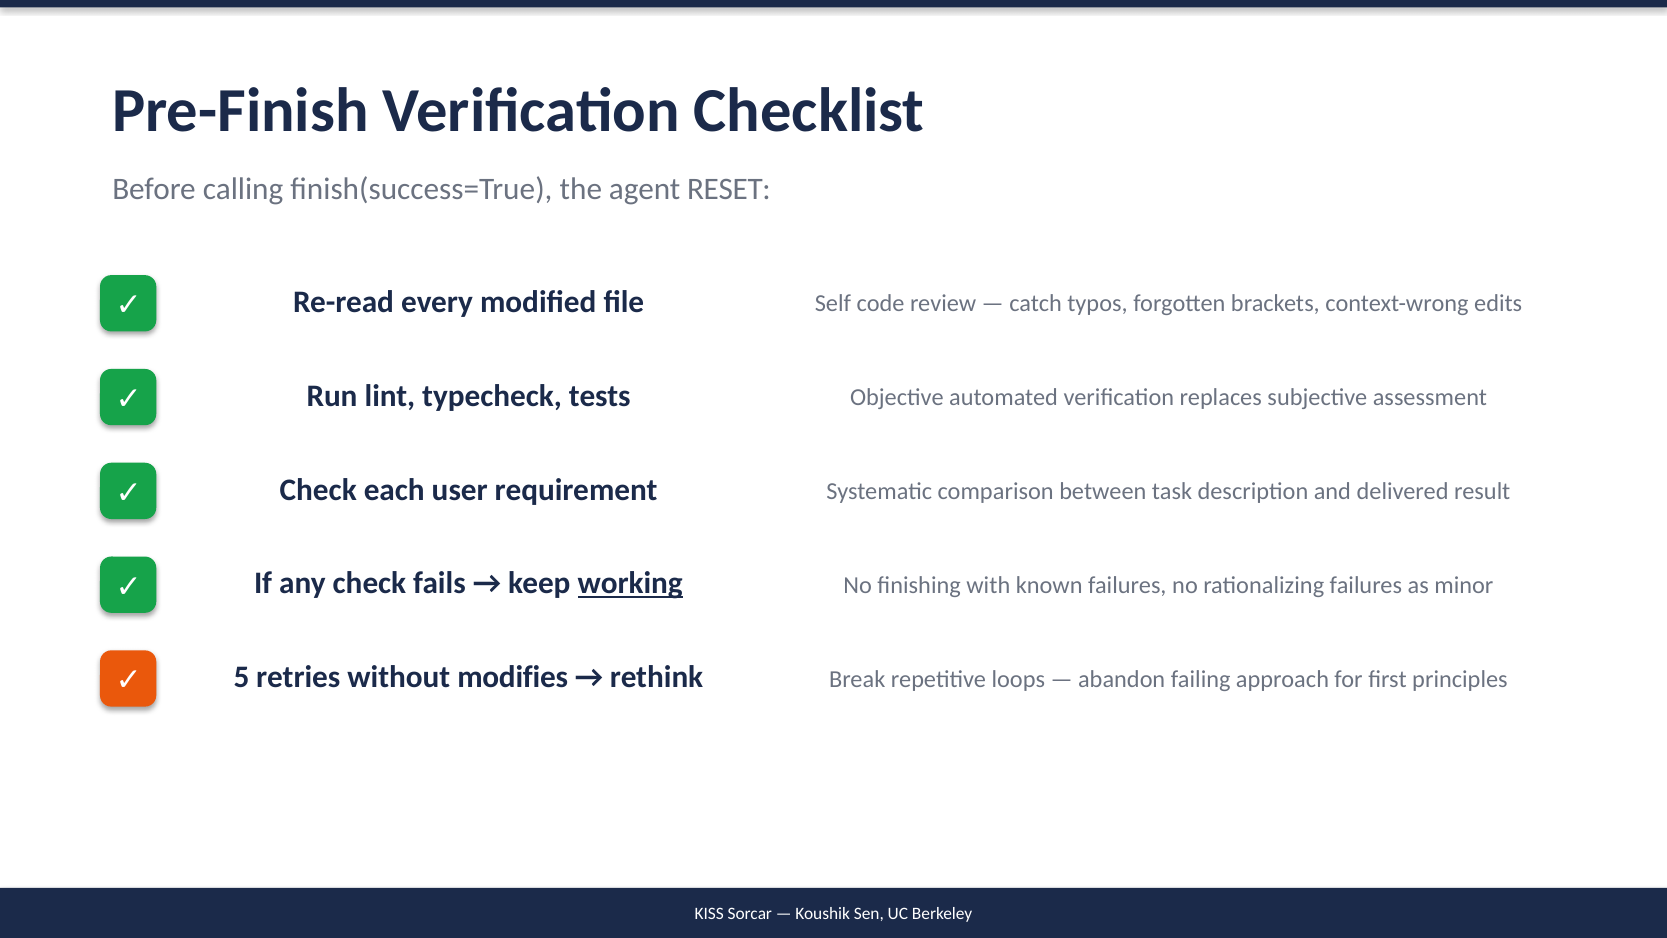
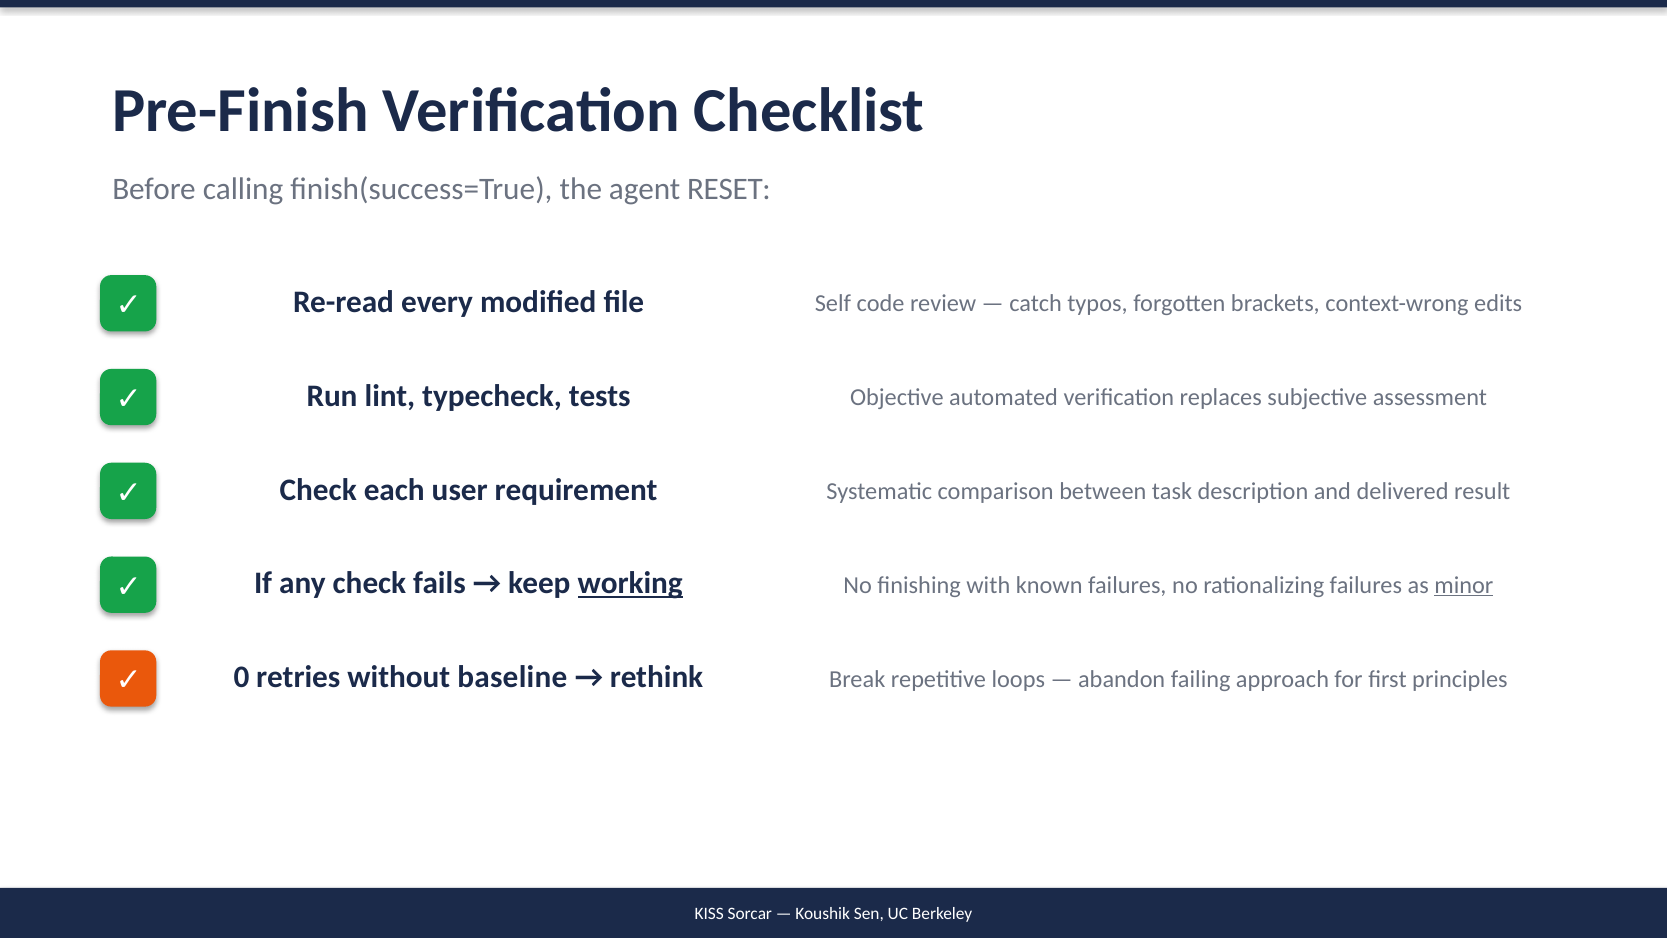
minor underline: none -> present
5: 5 -> 0
modifies: modifies -> baseline
